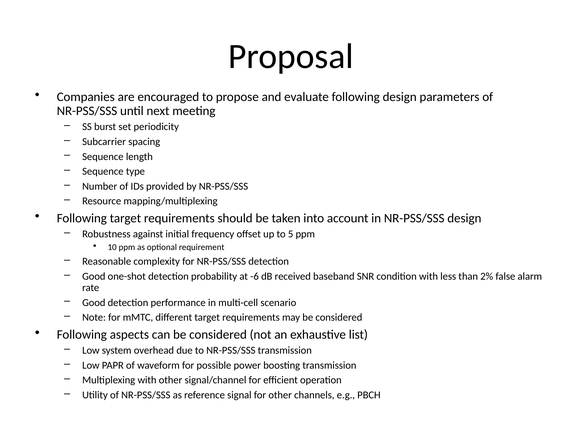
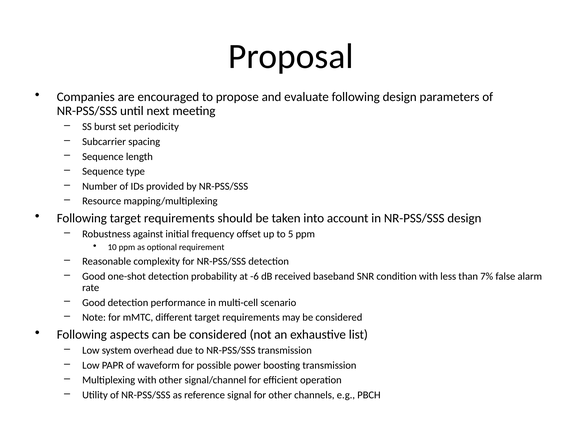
2%: 2% -> 7%
